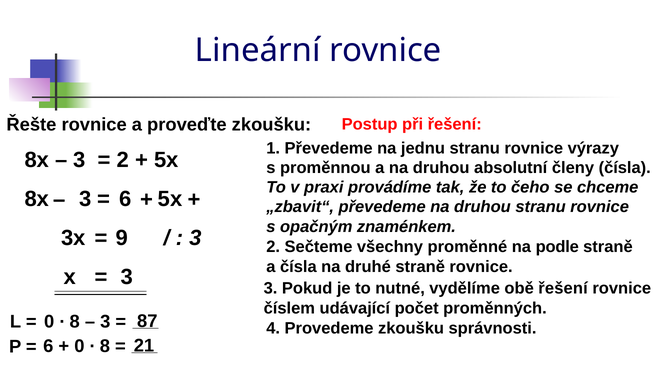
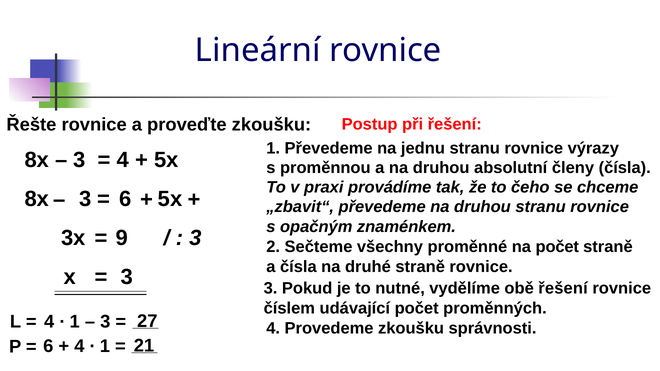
2 at (123, 160): 2 -> 4
na podle: podle -> počet
0 at (49, 322): 0 -> 4
8 at (75, 322): 8 -> 1
87: 87 -> 27
0 at (79, 346): 0 -> 4
8 at (105, 346): 8 -> 1
